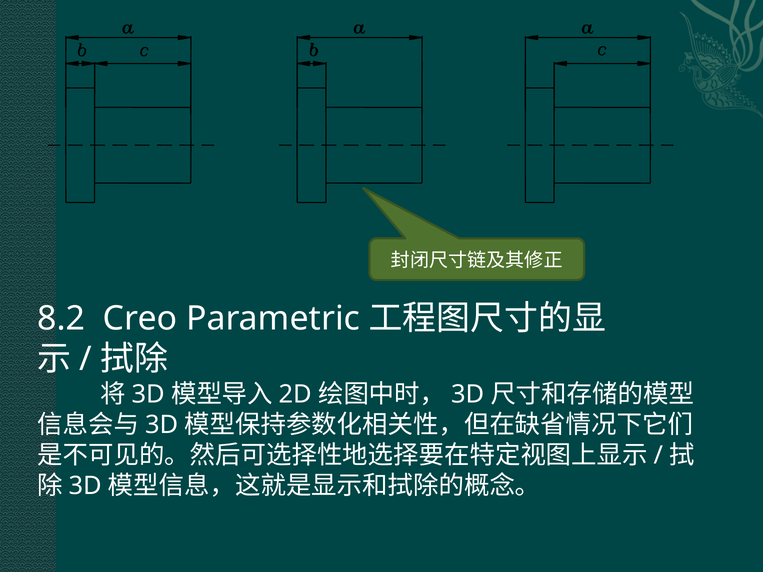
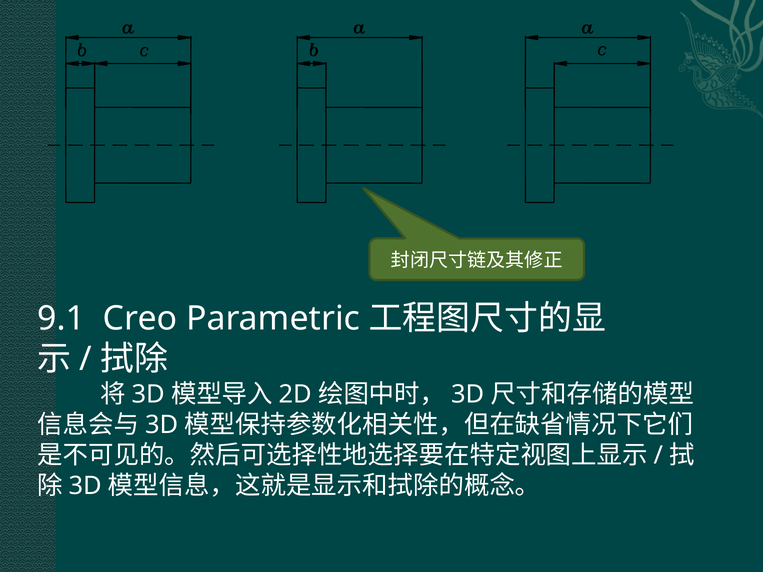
8.2: 8.2 -> 9.1
